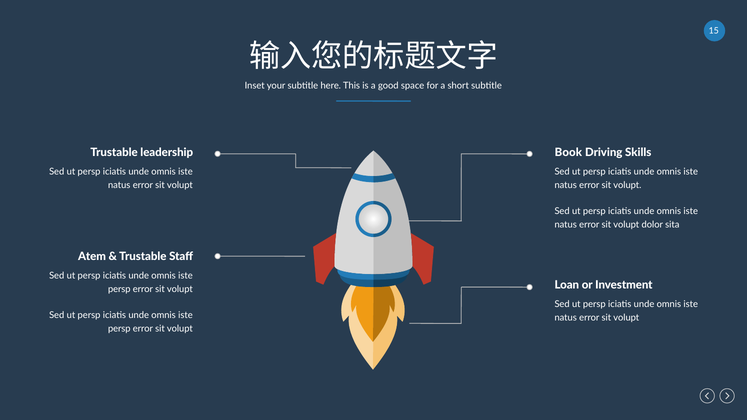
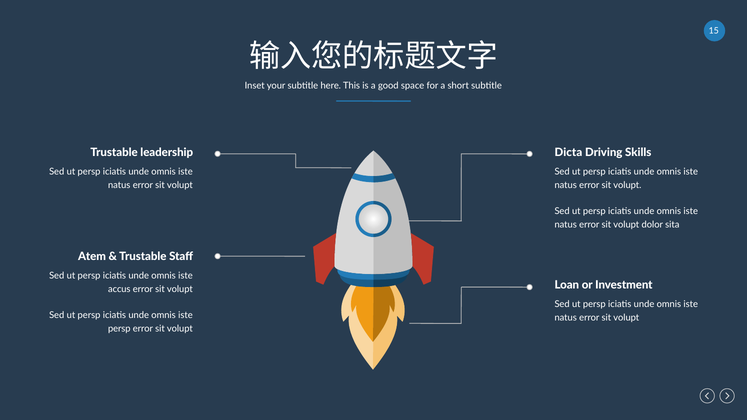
Book: Book -> Dicta
persp at (119, 289): persp -> accus
